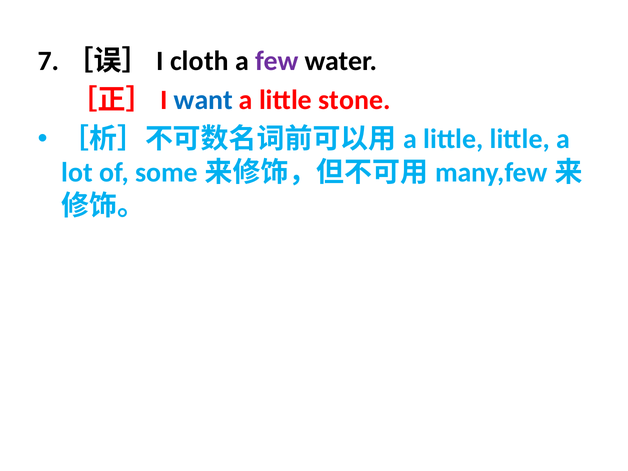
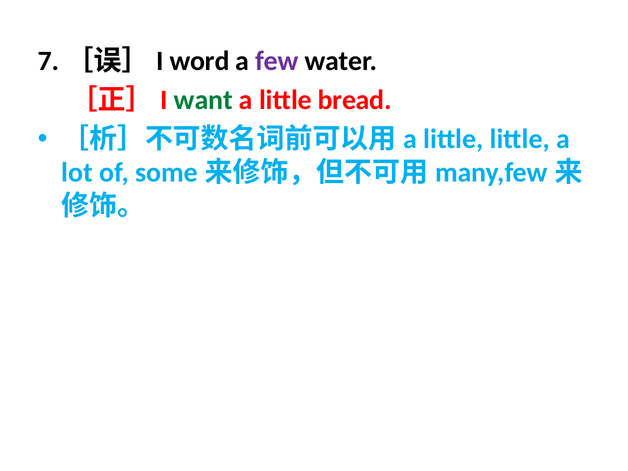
cloth: cloth -> word
want colour: blue -> green
stone: stone -> bread
